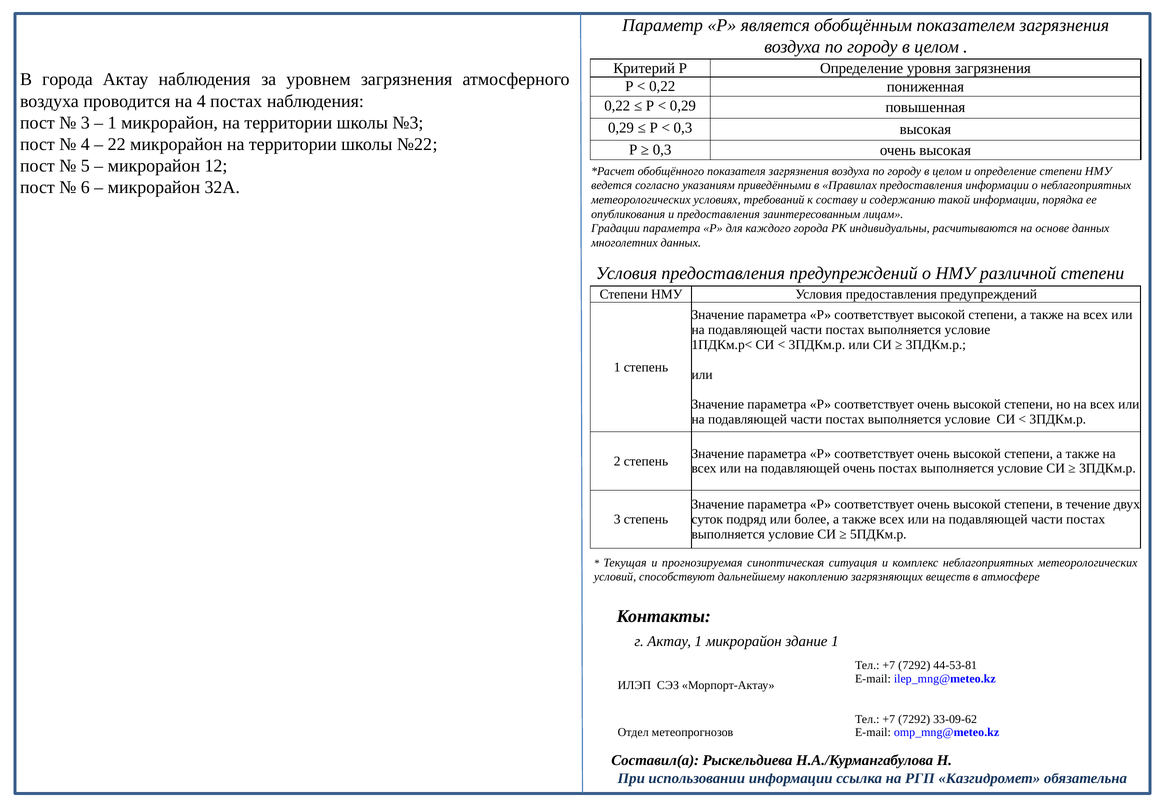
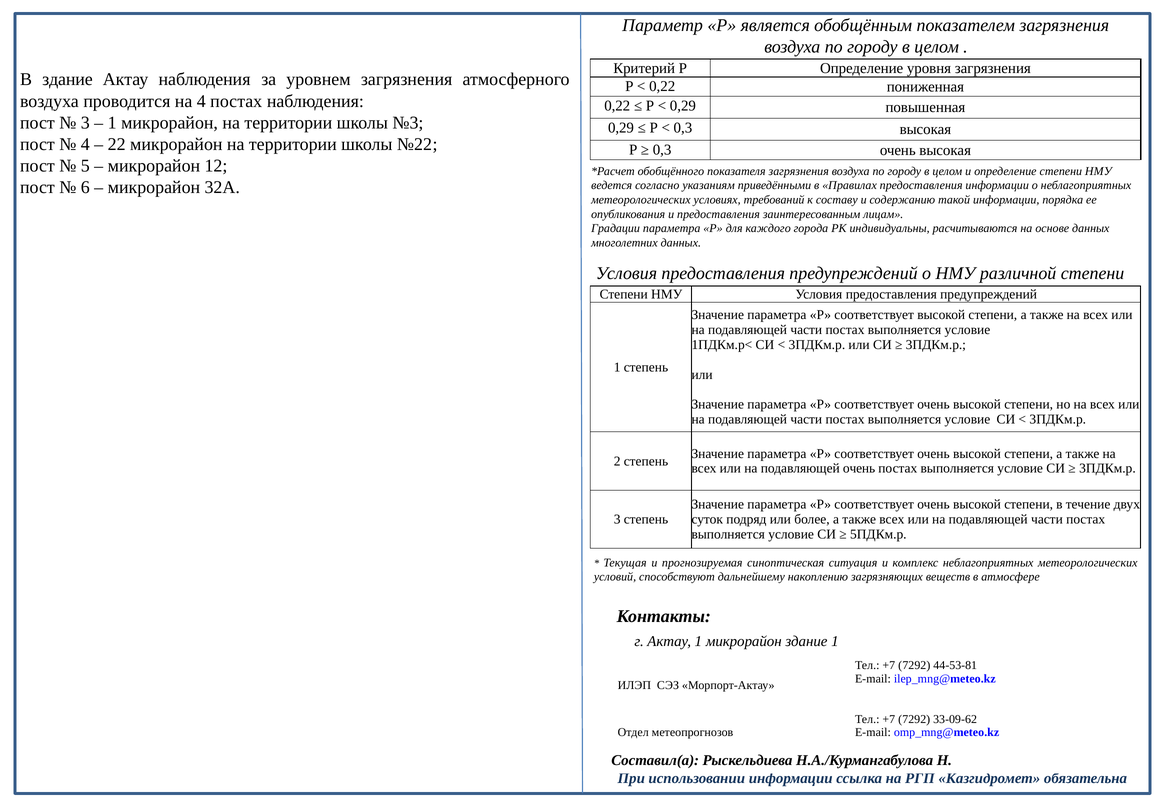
В города: города -> здание
